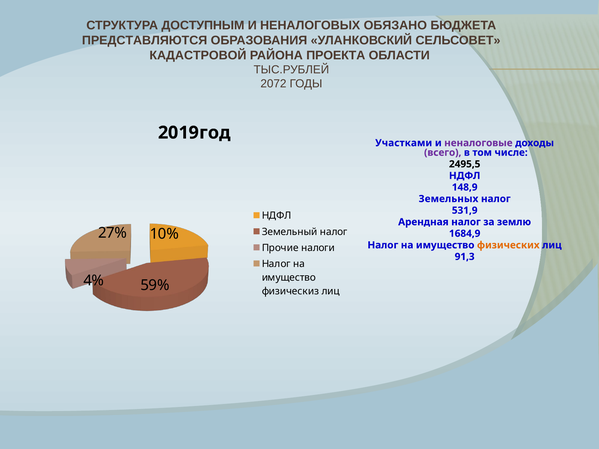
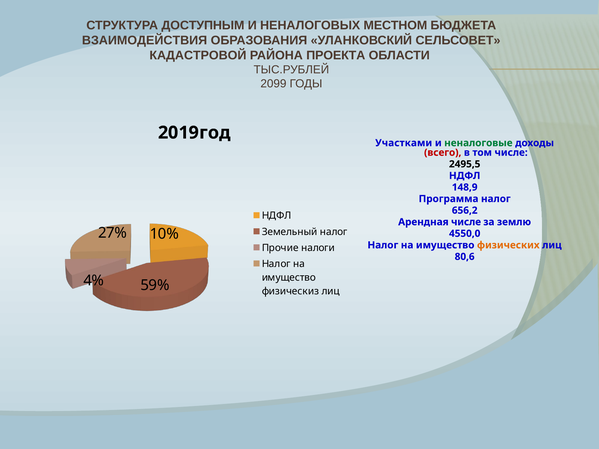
ОБЯЗАНО: ОБЯЗАНО -> МЕСТНОМ
ПРЕДСТАВЛЯЮТСЯ: ПРЕДСТАВЛЯЮТСЯ -> ВЗАИМОДЕЙСТВИЯ
2072: 2072 -> 2099
неналоговые colour: purple -> green
всего colour: purple -> red
Земельных: Земельных -> Программа
531,9: 531,9 -> 656,2
Арендная налог: налог -> числе
1684,9: 1684,9 -> 4550,0
91,3: 91,3 -> 80,6
